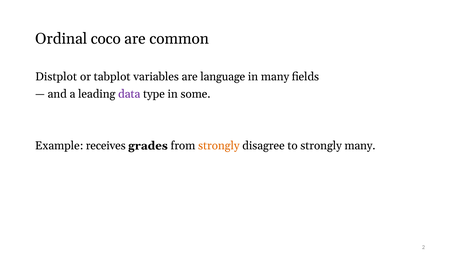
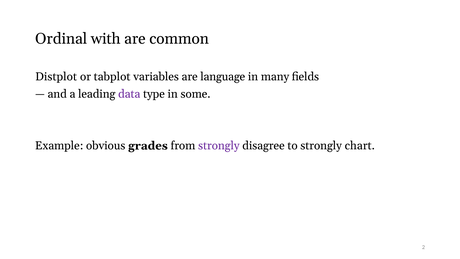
coco: coco -> with
receives: receives -> obvious
strongly at (219, 146) colour: orange -> purple
strongly many: many -> chart
